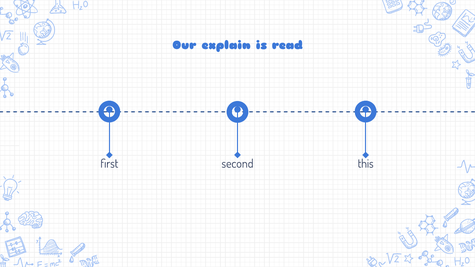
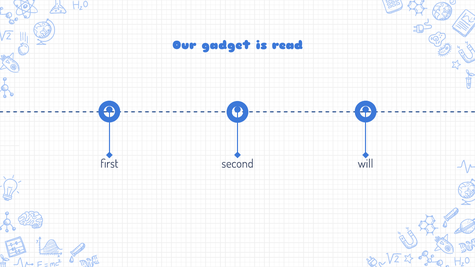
explain: explain -> gadget
this: this -> will
